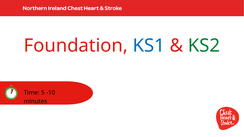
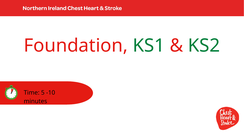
KS1 colour: blue -> green
